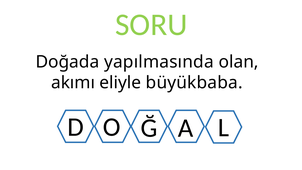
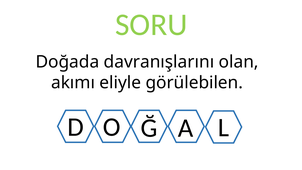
yapılmasında: yapılmasında -> davranışlarını
büyükbaba: büyükbaba -> görülebilen
